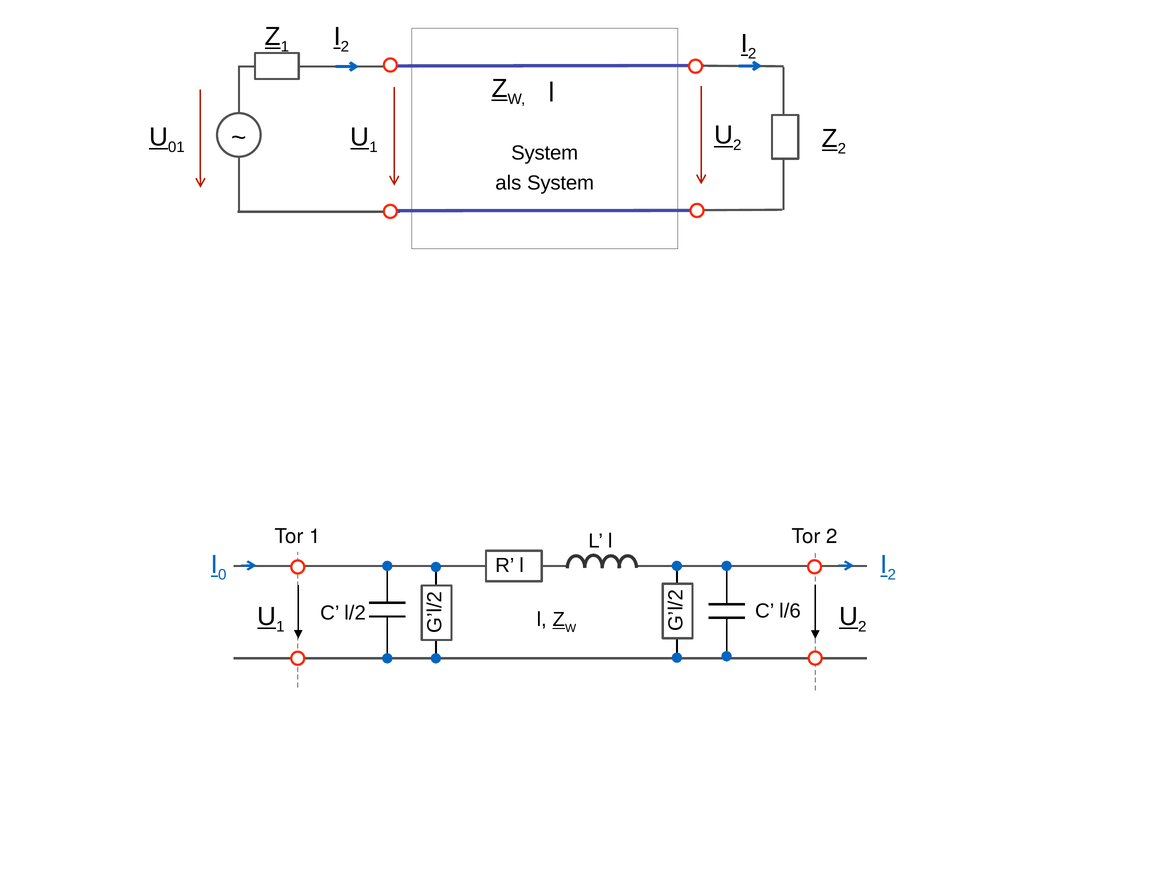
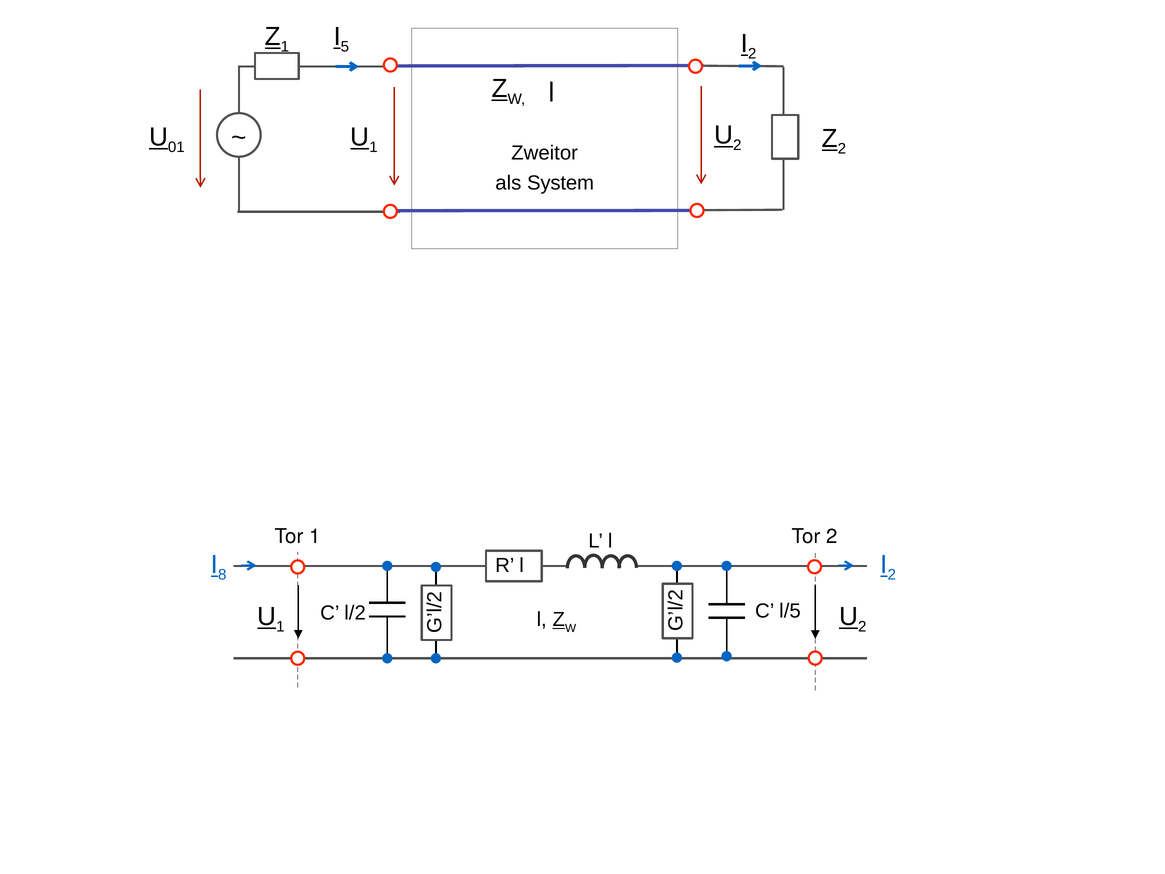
2 at (345, 47): 2 -> 5
System at (545, 153): System -> Zweitor
0: 0 -> 8
l/6: l/6 -> l/5
